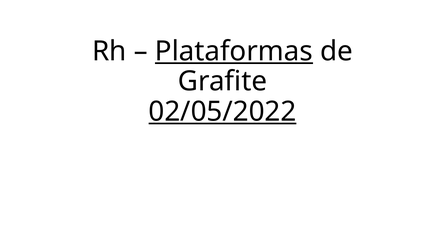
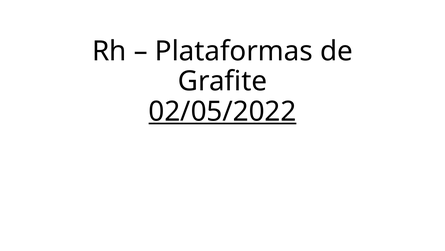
Plataformas underline: present -> none
